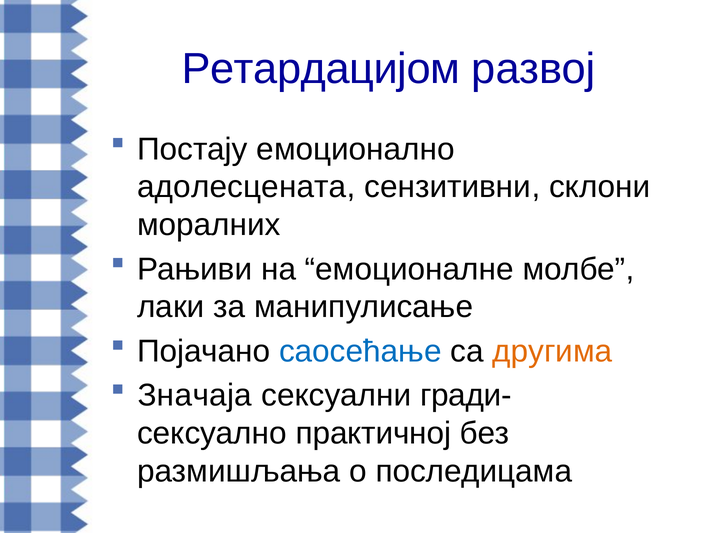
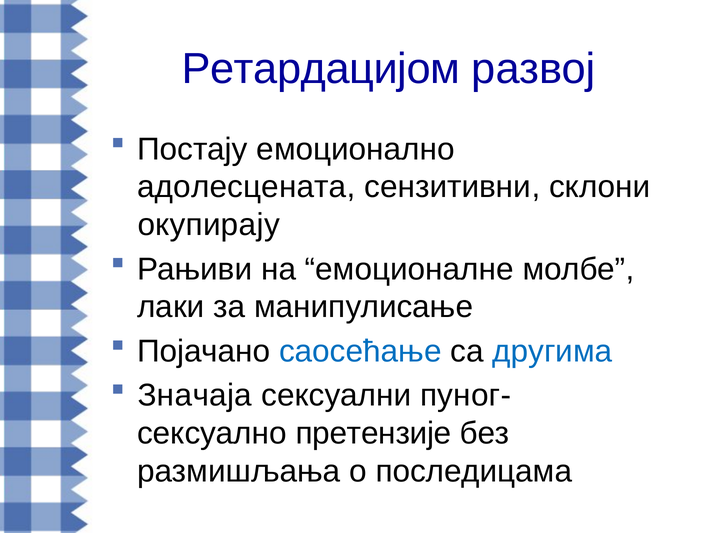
моралних: моралних -> окупирају
другима colour: orange -> blue
гради-: гради- -> пуног-
практичној: практичној -> претензије
